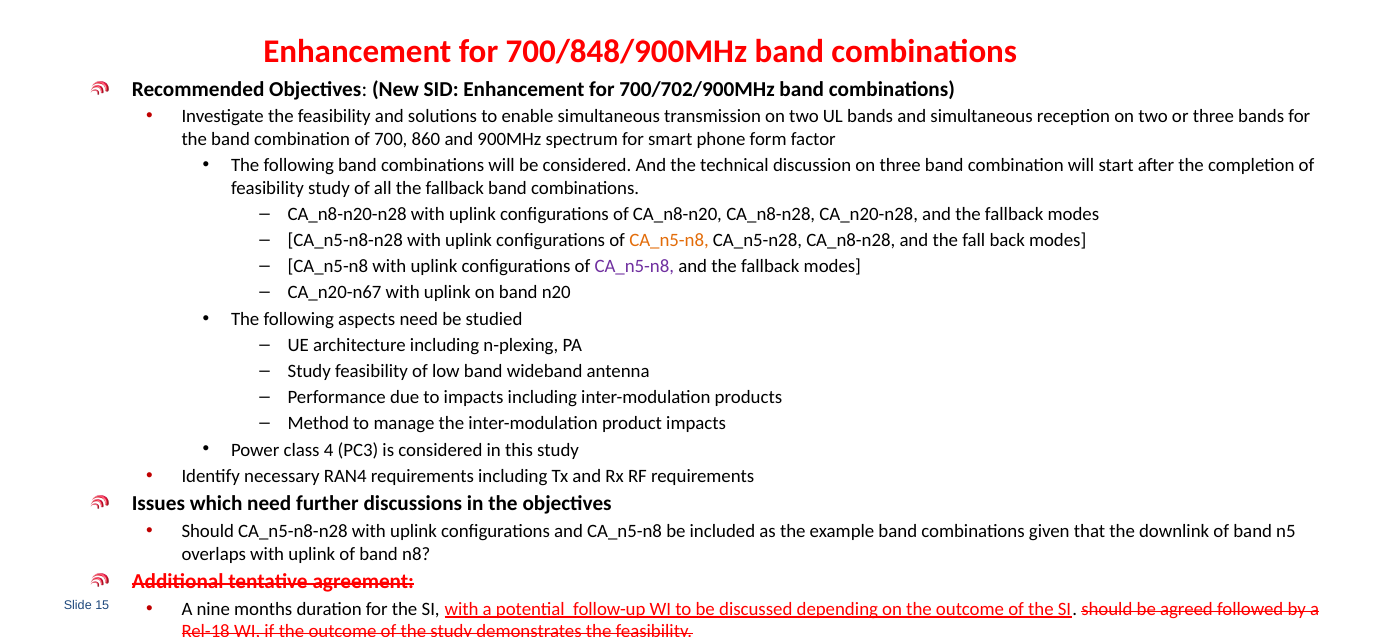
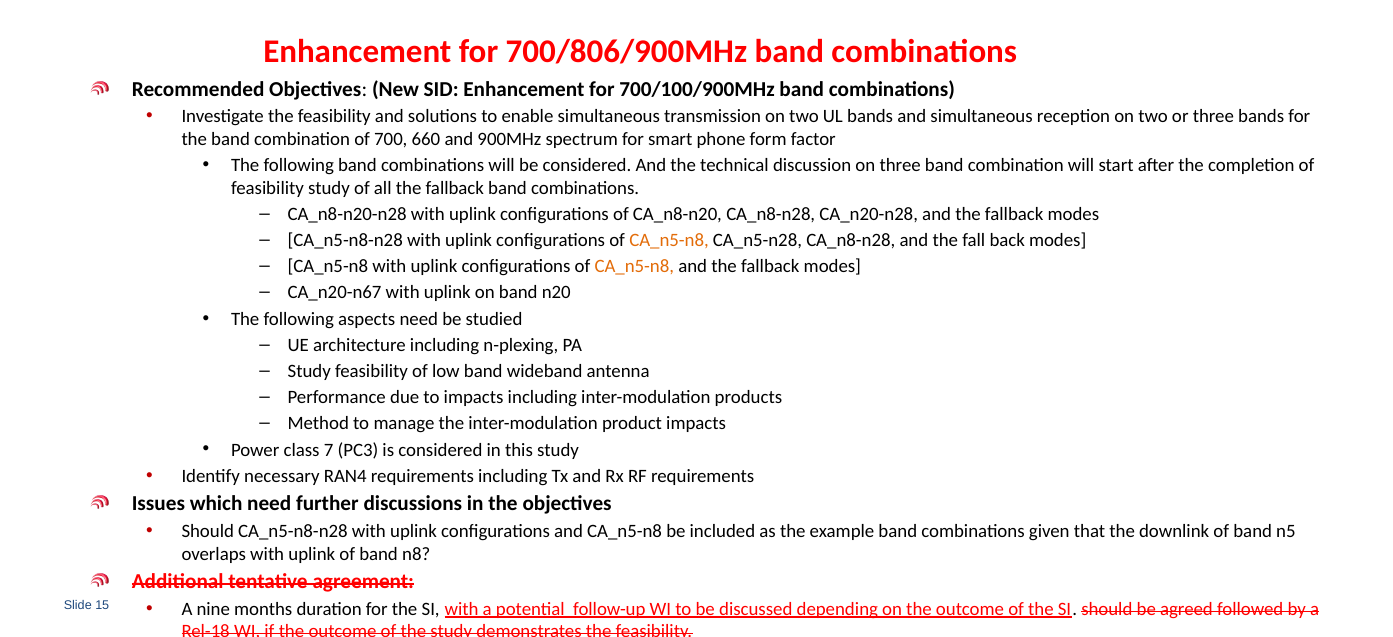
700/848/900MHz: 700/848/900MHz -> 700/806/900MHz
700/702/900MHz: 700/702/900MHz -> 700/100/900MHz
860: 860 -> 660
CA_n5-n8 at (634, 267) colour: purple -> orange
4: 4 -> 7
